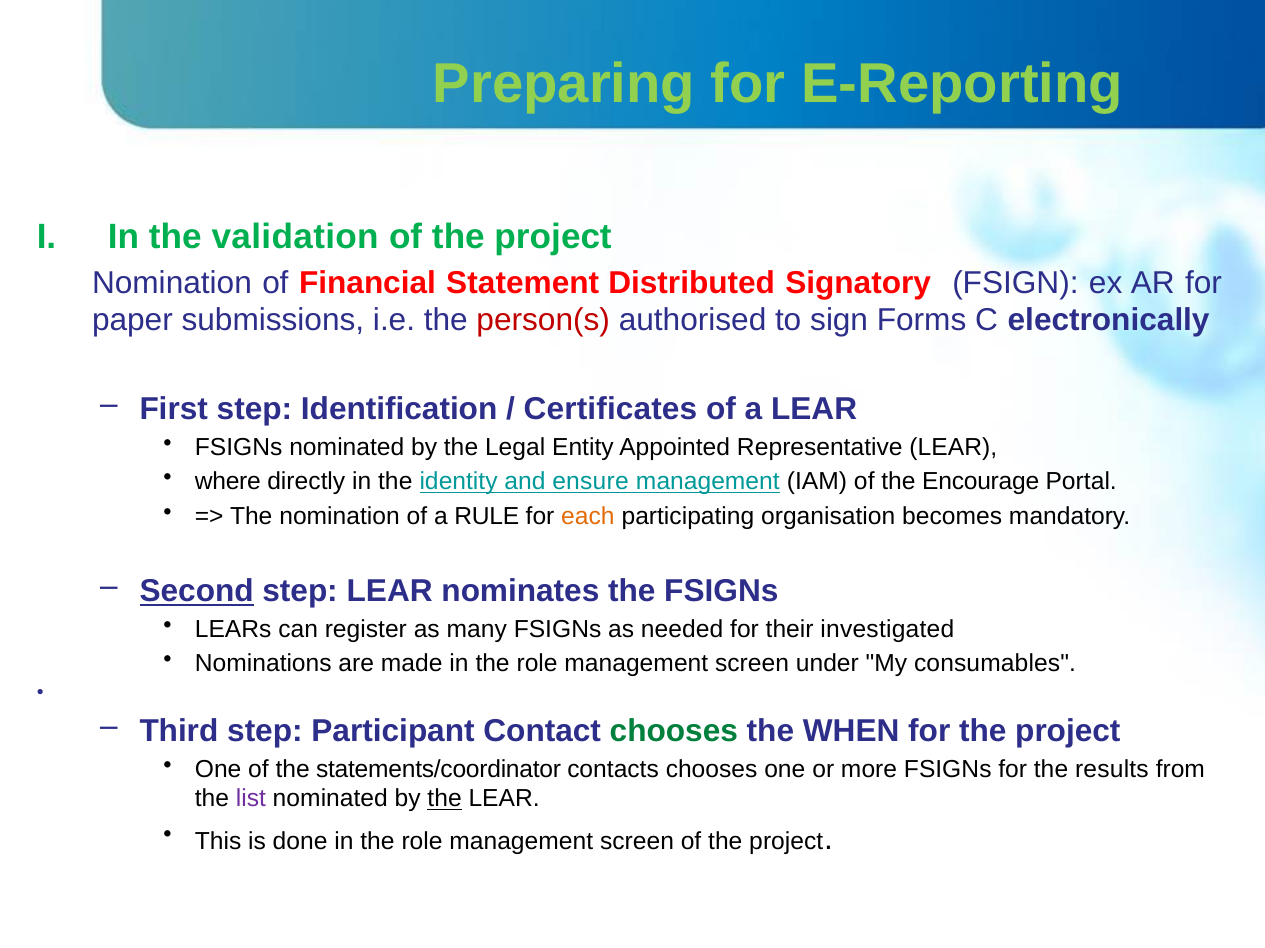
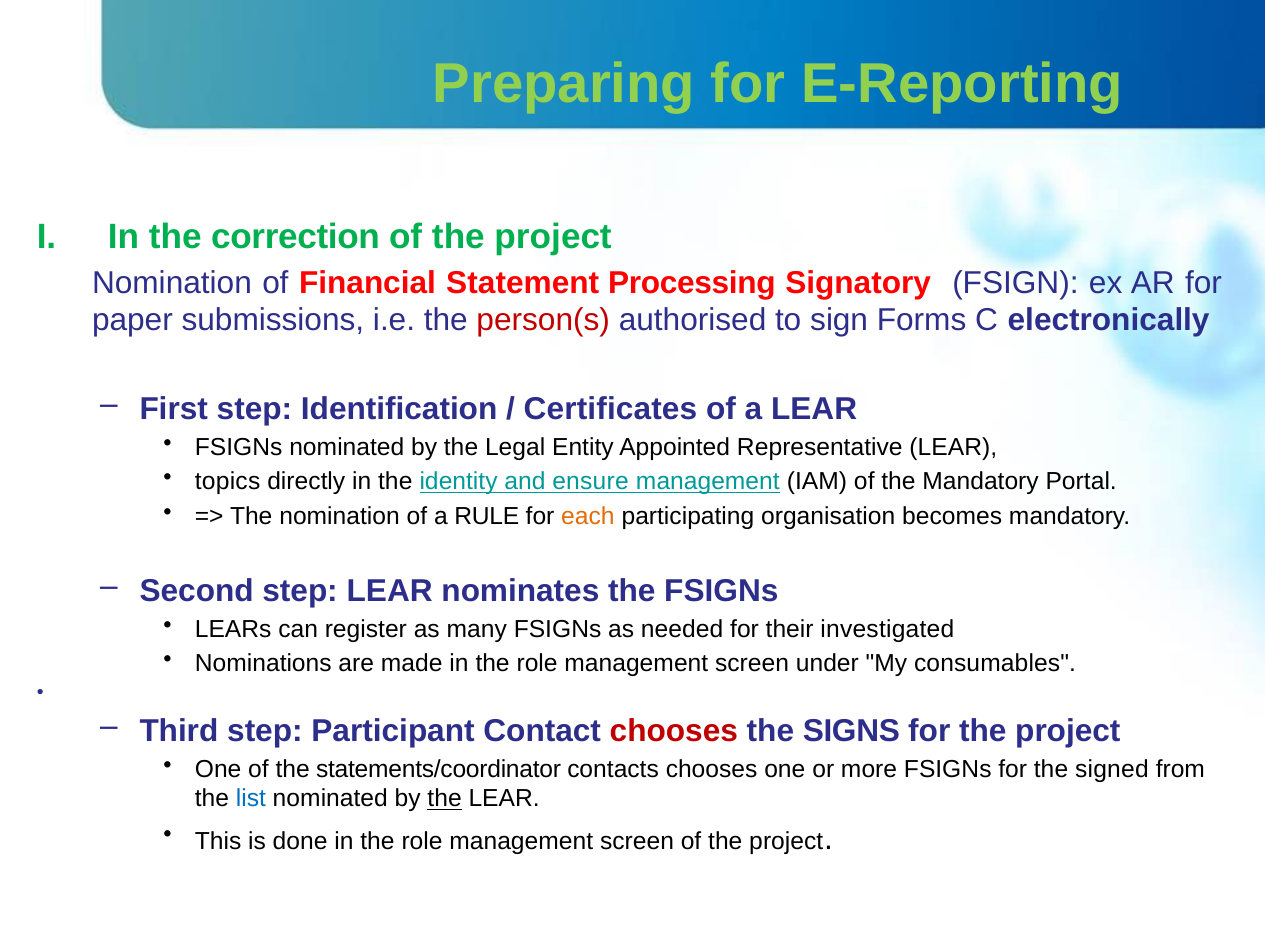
validation: validation -> correction
Distributed: Distributed -> Processing
where: where -> topics
the Encourage: Encourage -> Mandatory
Second underline: present -> none
chooses at (674, 732) colour: green -> red
WHEN: WHEN -> SIGNS
results: results -> signed
list colour: purple -> blue
